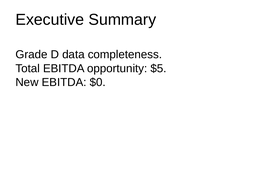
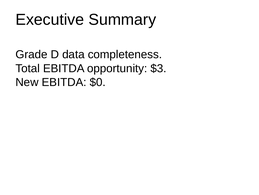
$5: $5 -> $3
